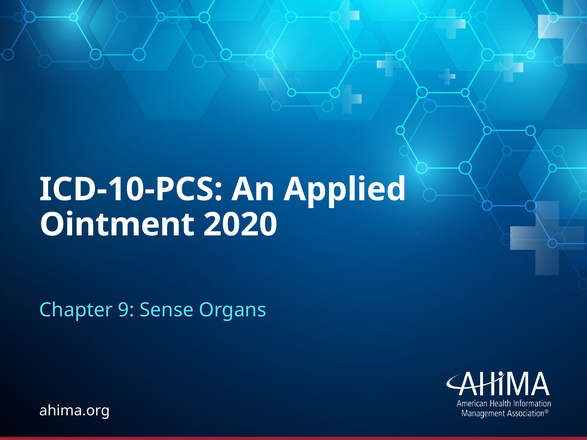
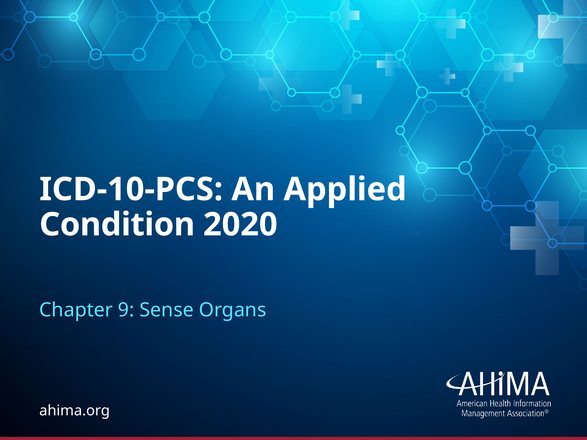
Ointment: Ointment -> Condition
